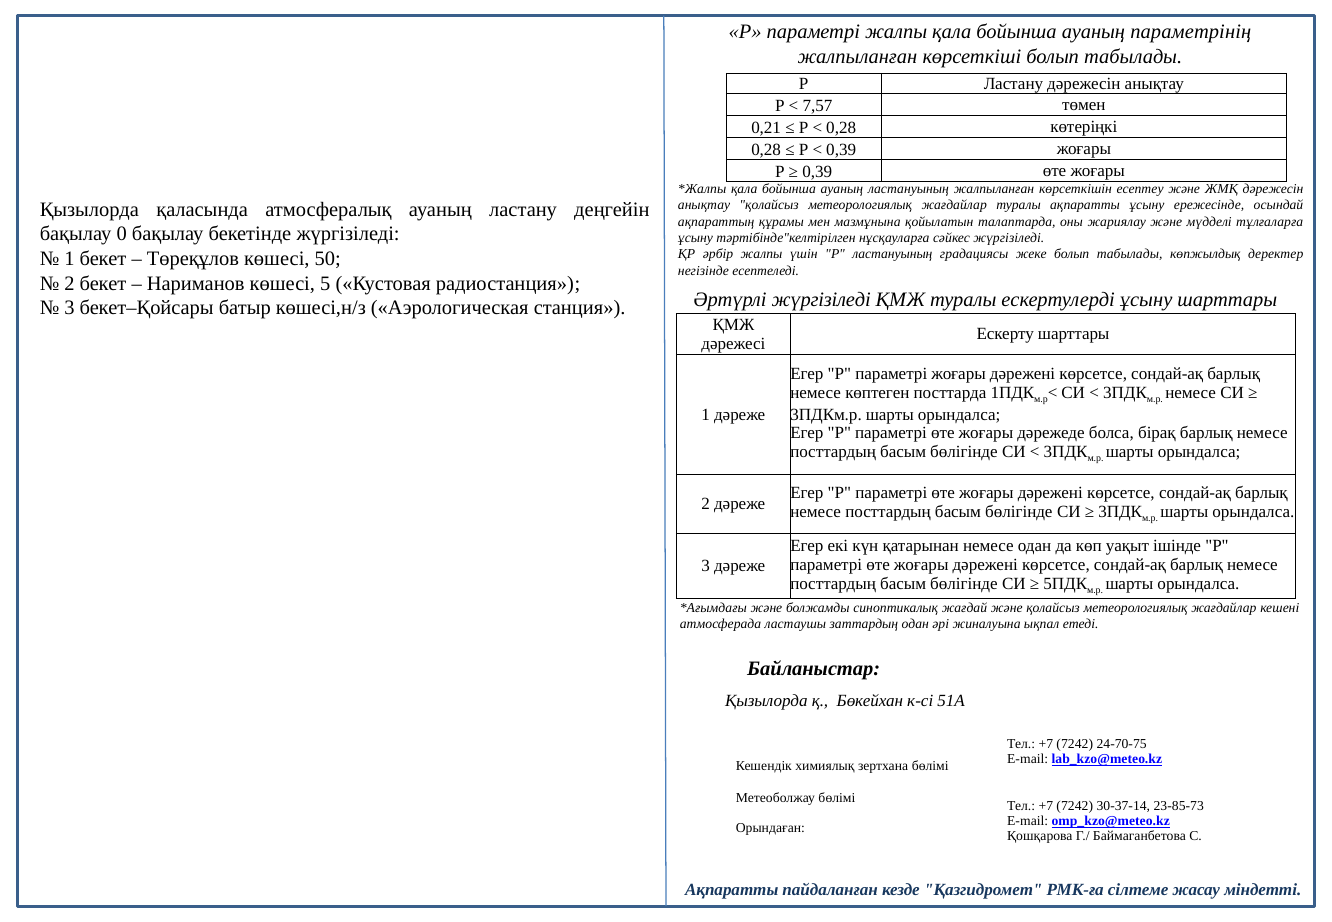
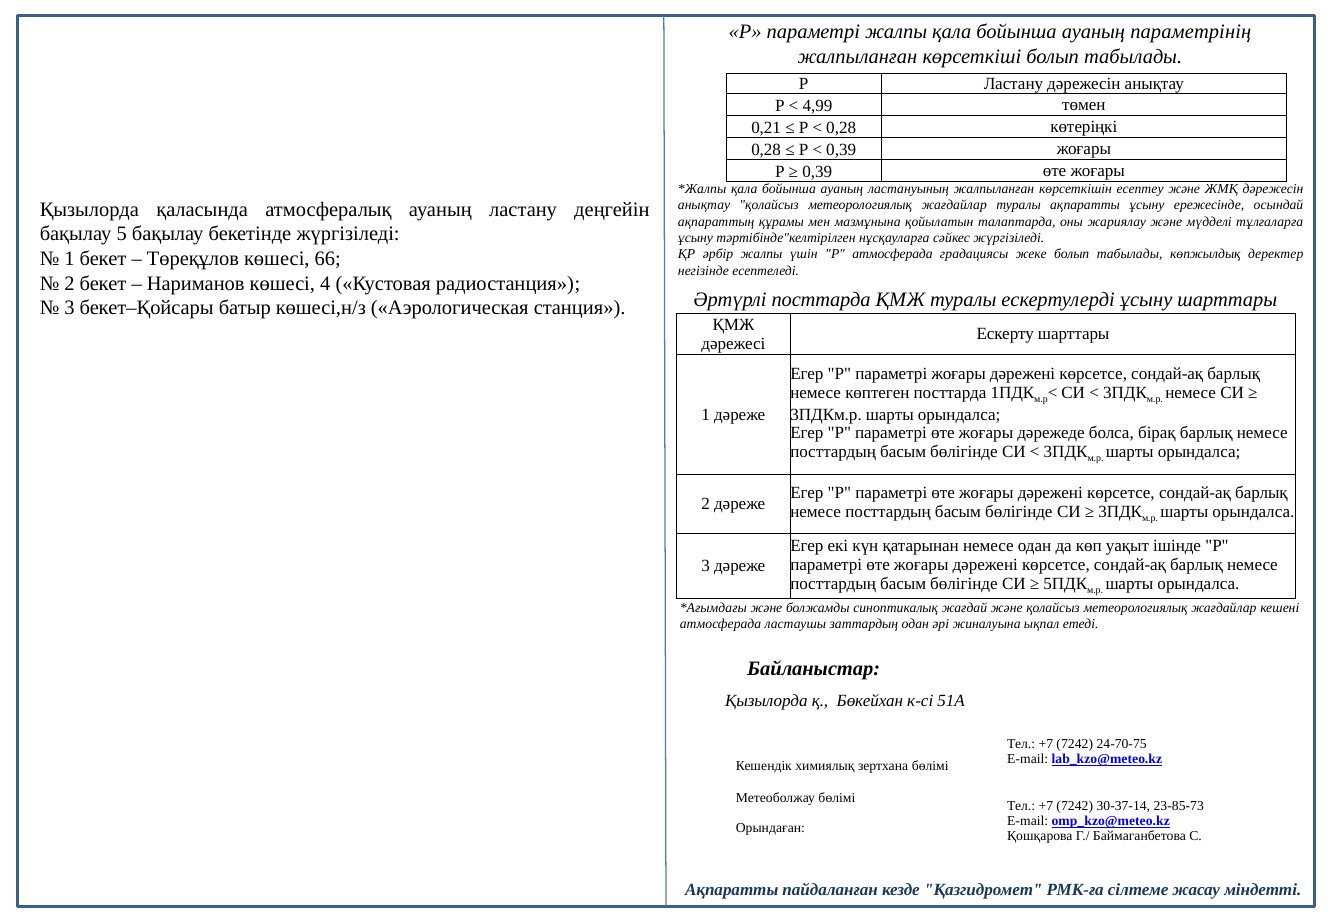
7,57: 7,57 -> 4,99
0: 0 -> 5
Р ластануының: ластануының -> атмосферада
50: 50 -> 66
5: 5 -> 4
Әртүрлі жүргізіледі: жүргізіледі -> посттарда
